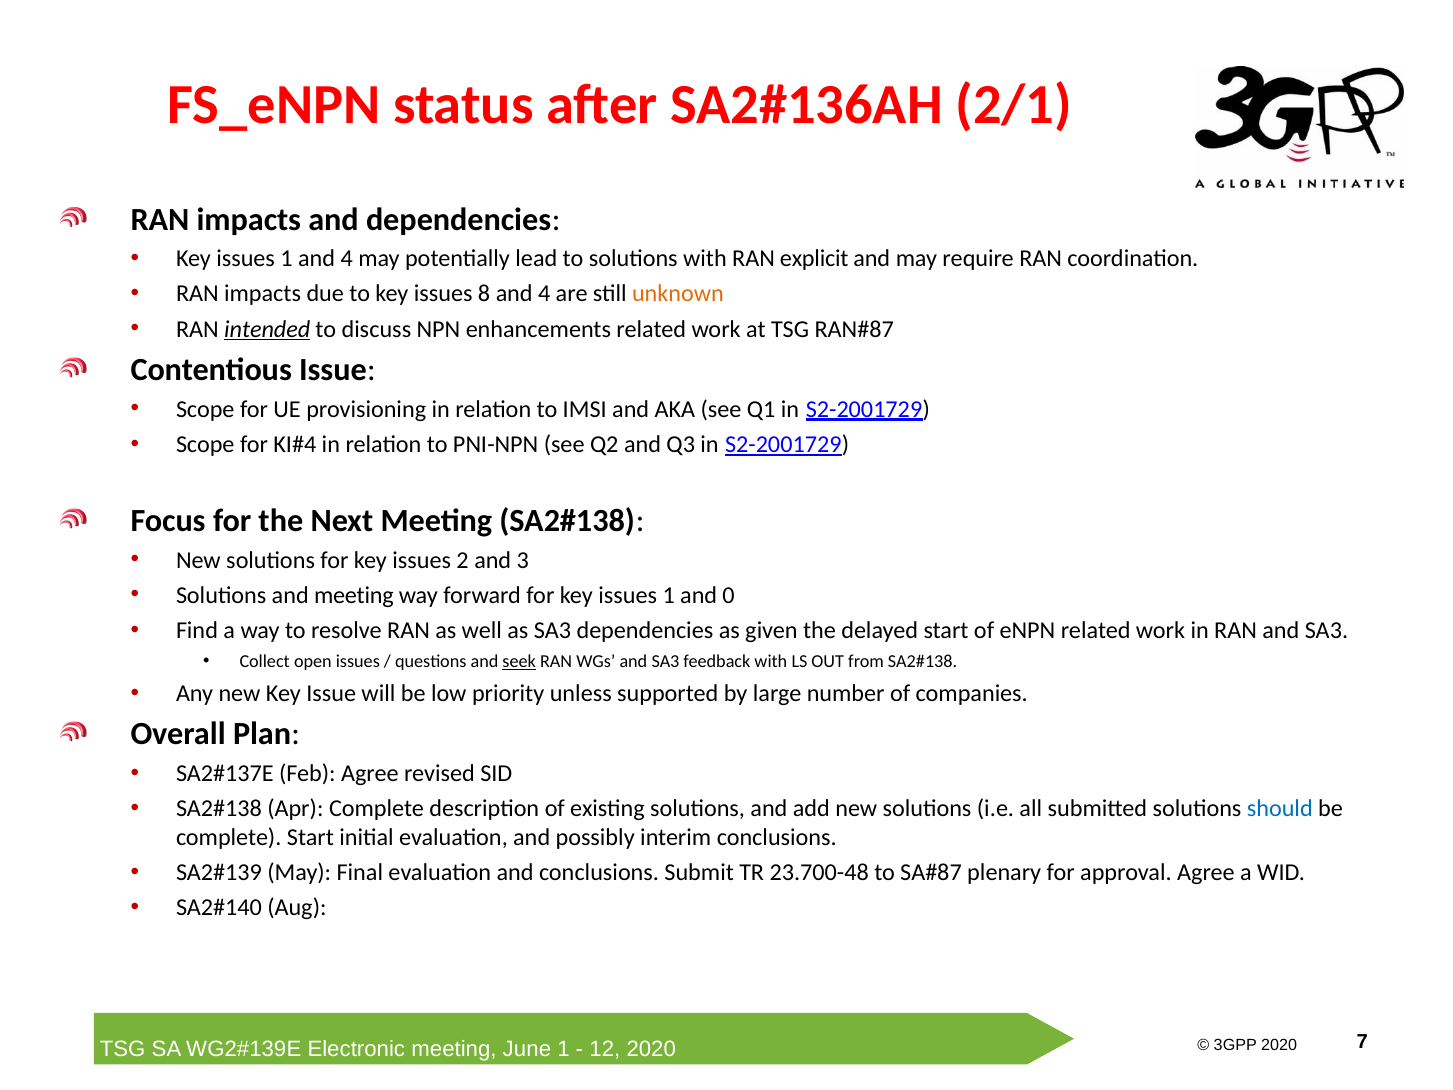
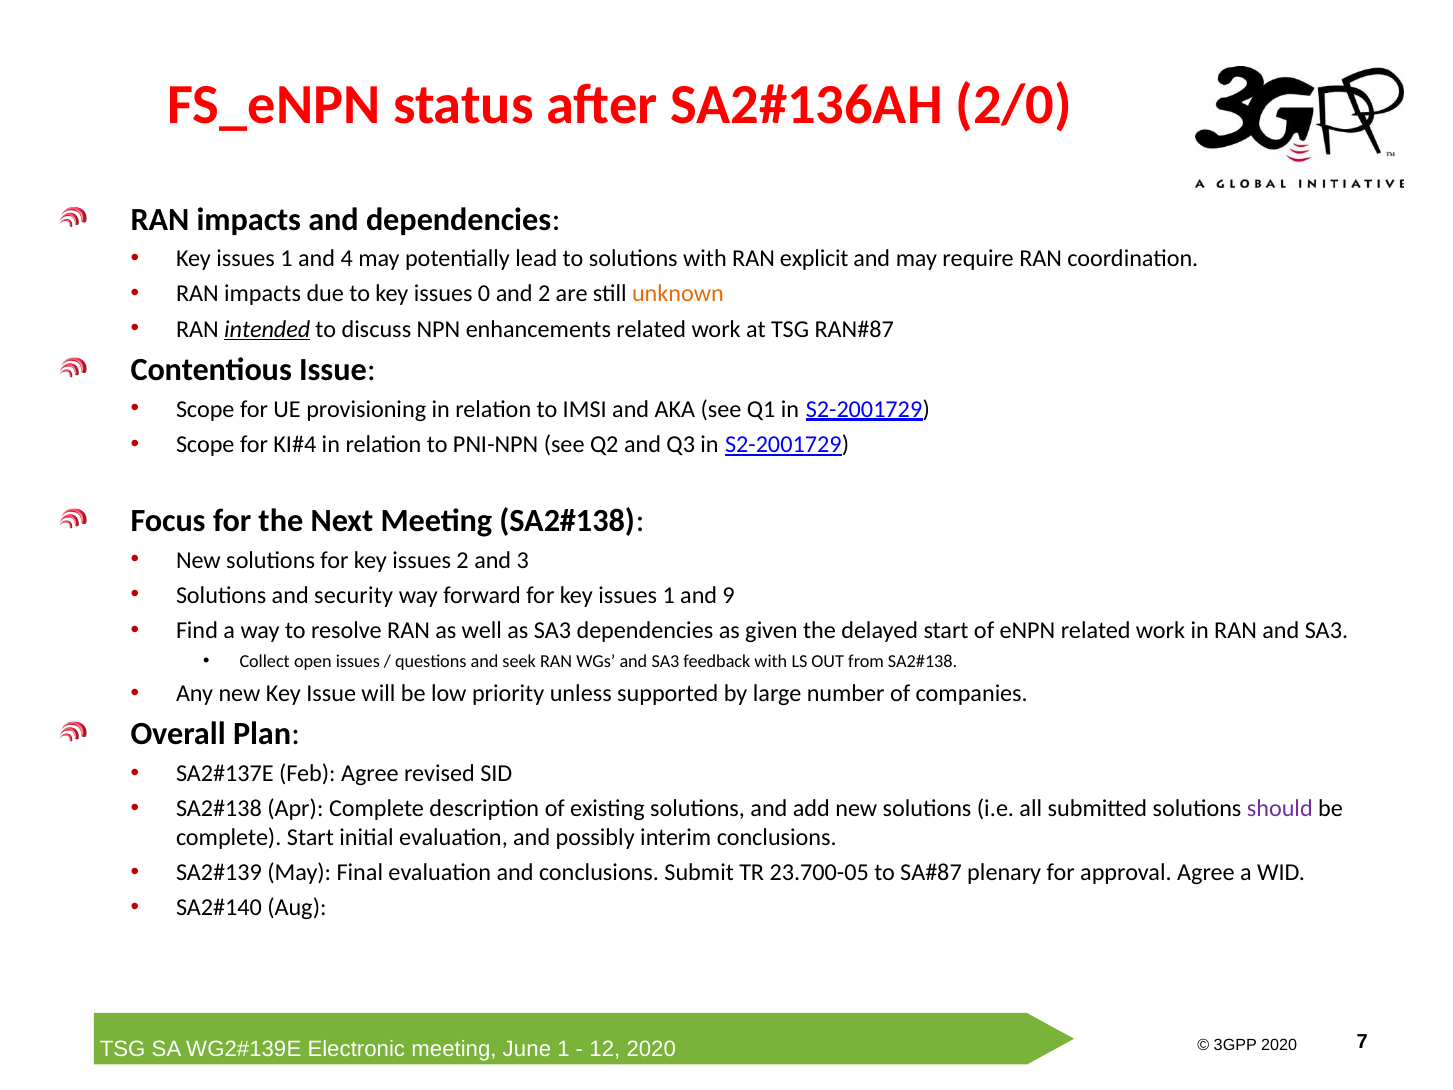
2/1: 2/1 -> 2/0
8: 8 -> 0
4 at (544, 294): 4 -> 2
and meeting: meeting -> security
0: 0 -> 9
seek underline: present -> none
should colour: blue -> purple
23.700-48: 23.700-48 -> 23.700-05
